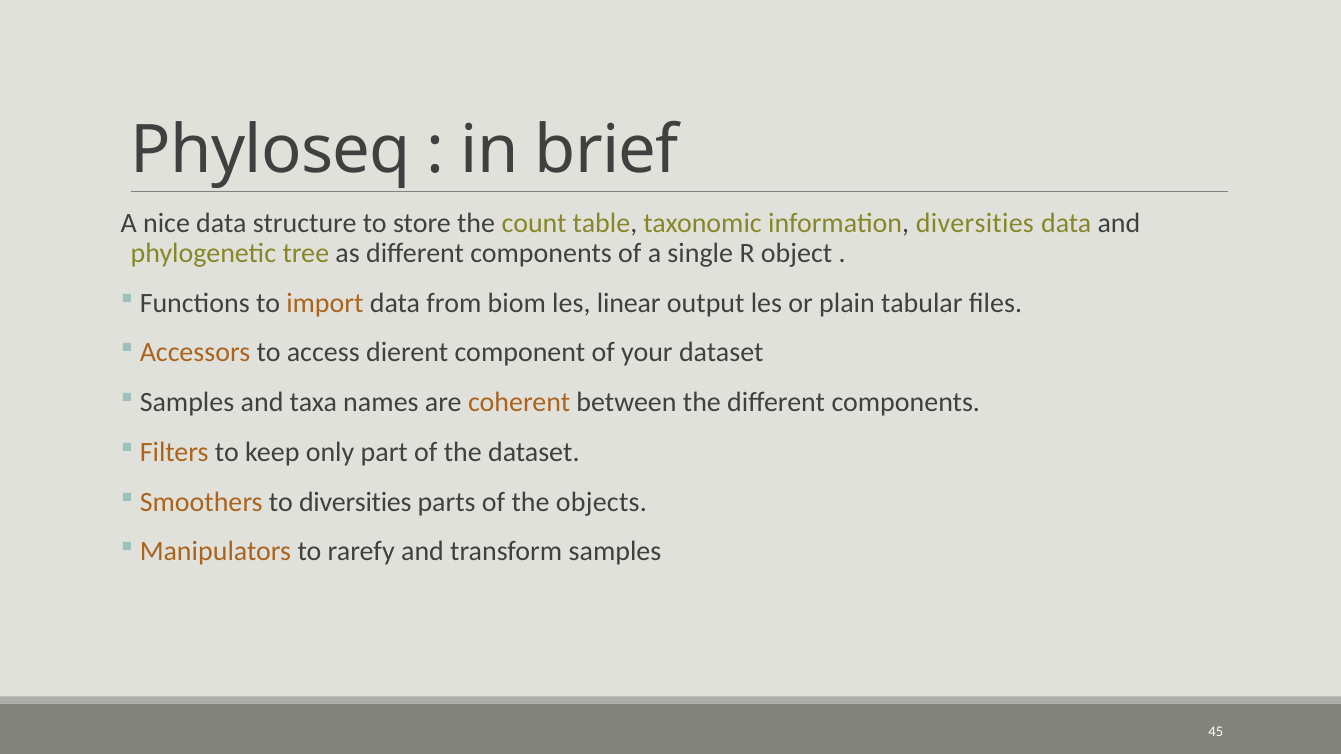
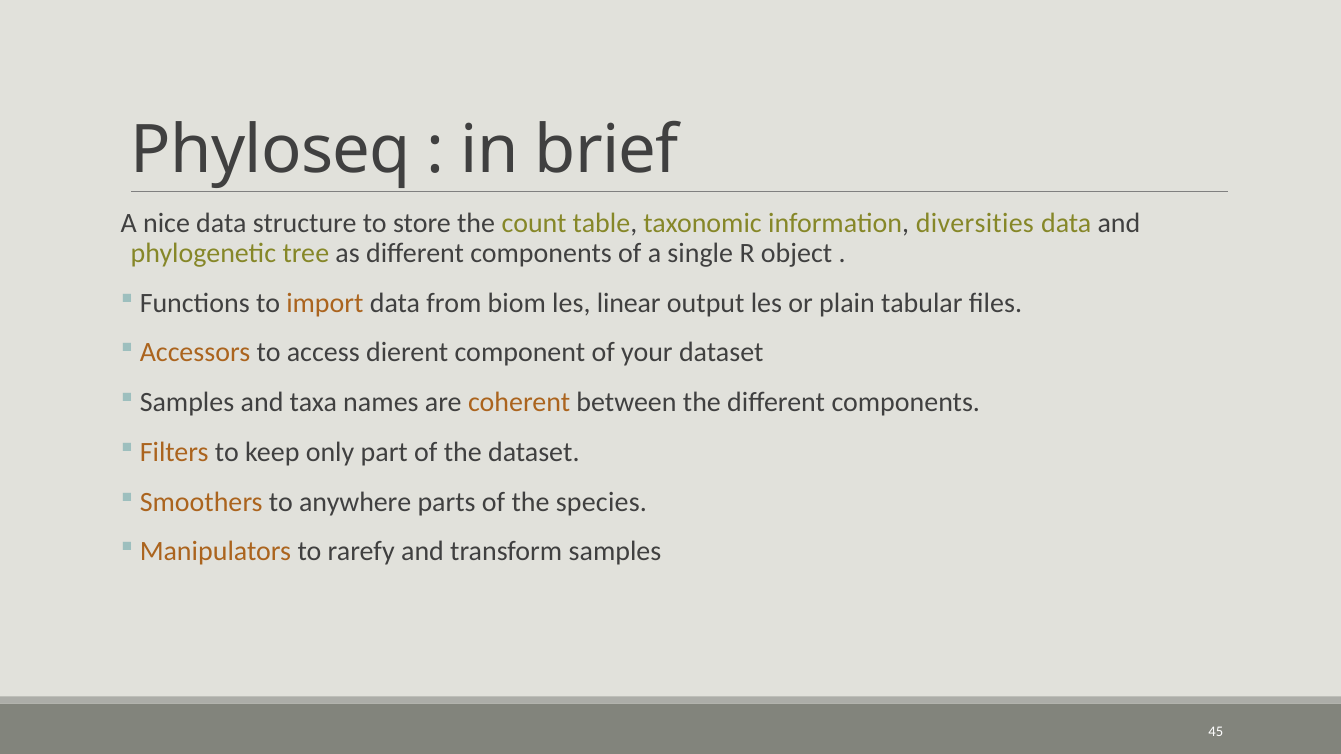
to diversities: diversities -> anywhere
objects: objects -> species
